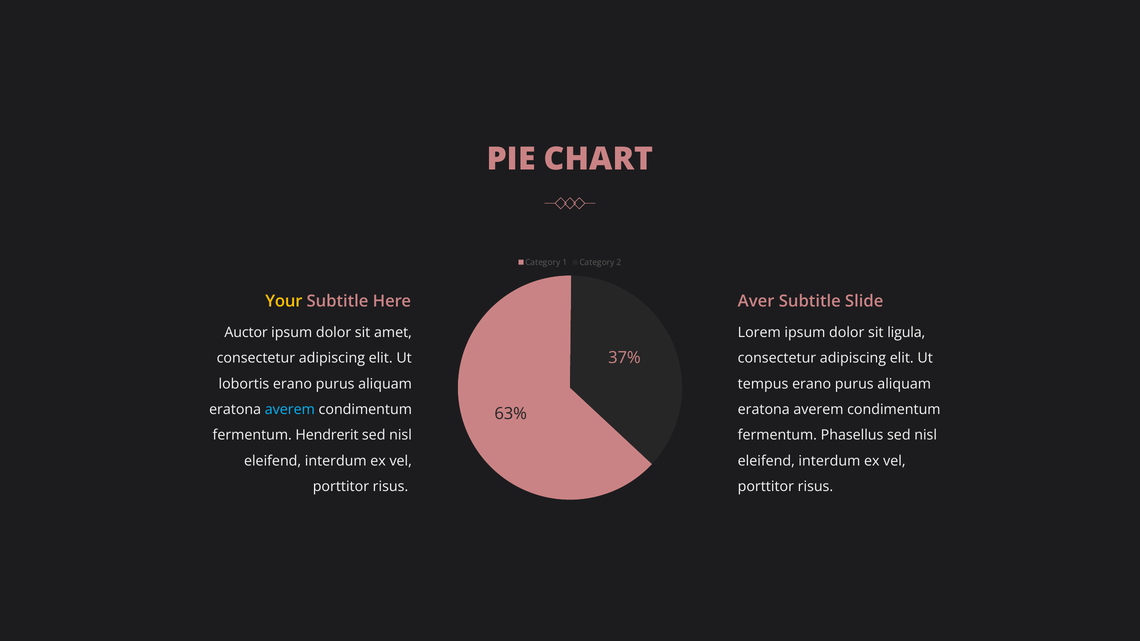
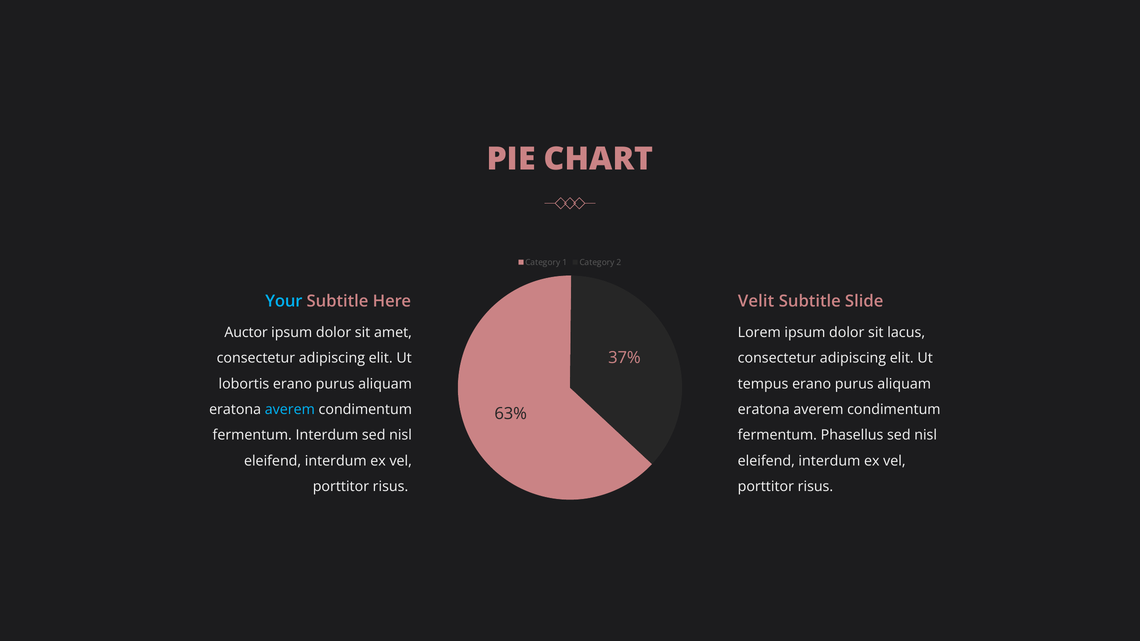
Your colour: yellow -> light blue
Aver: Aver -> Velit
ligula: ligula -> lacus
fermentum Hendrerit: Hendrerit -> Interdum
